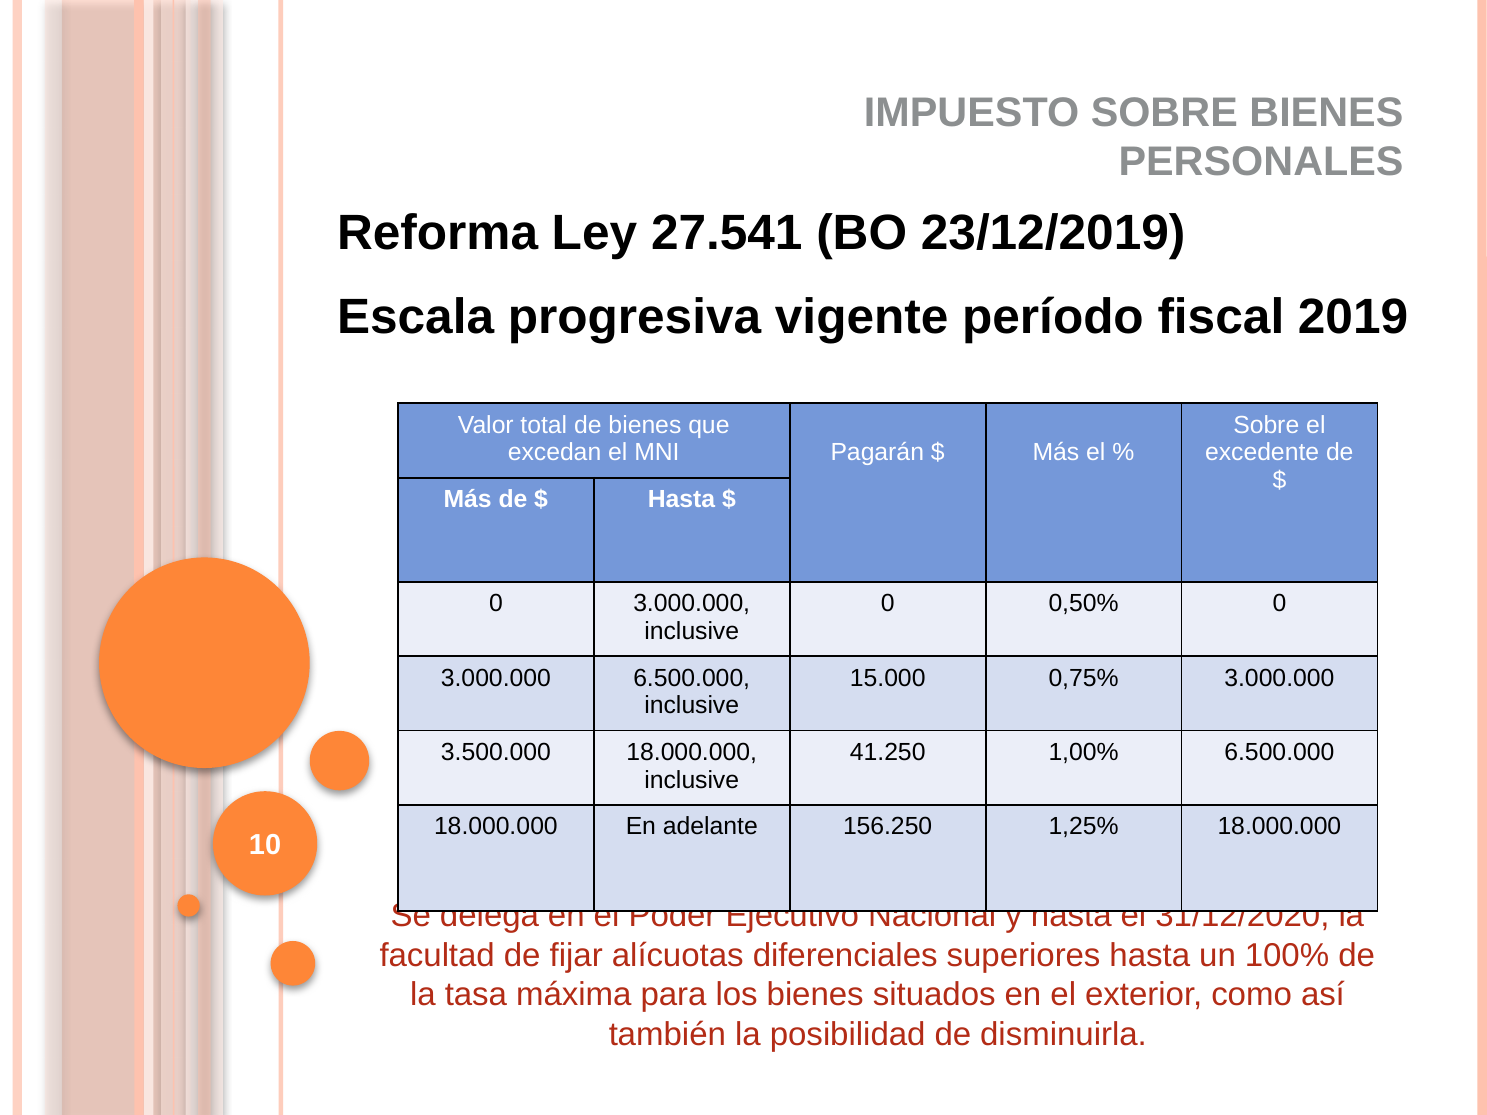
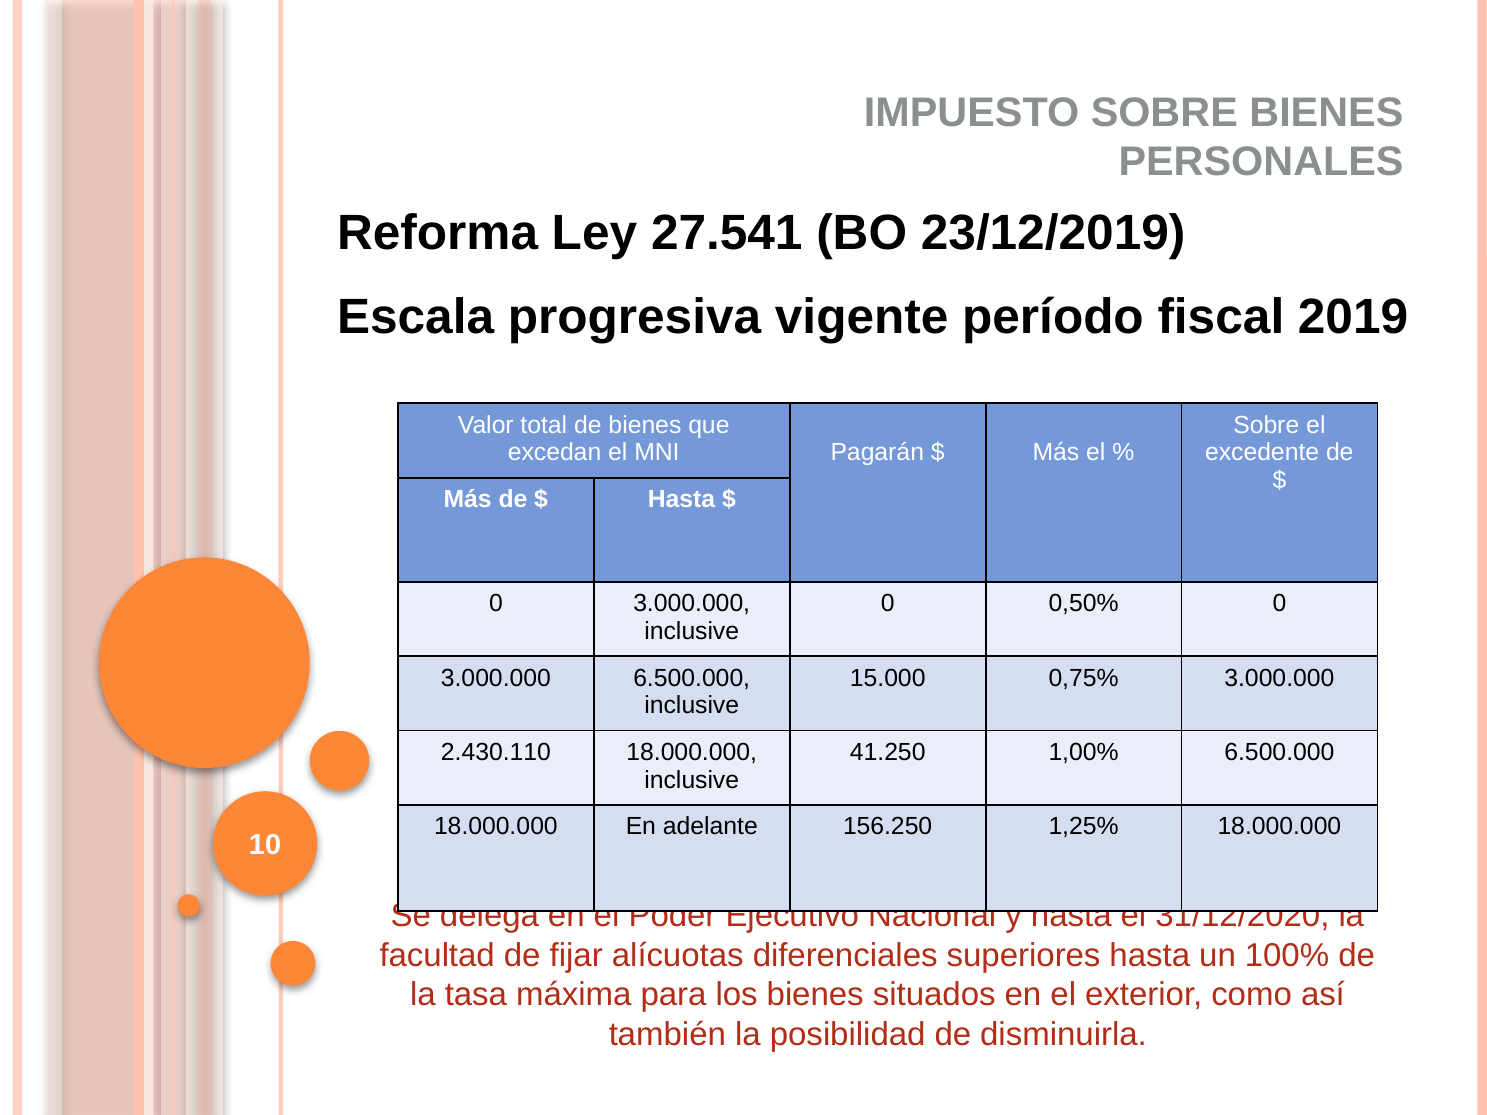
3.500.000: 3.500.000 -> 2.430.110
